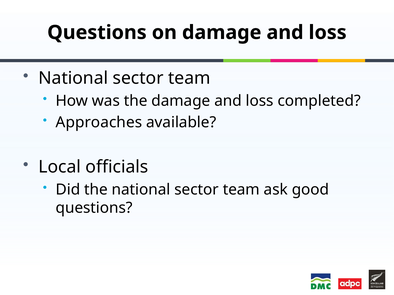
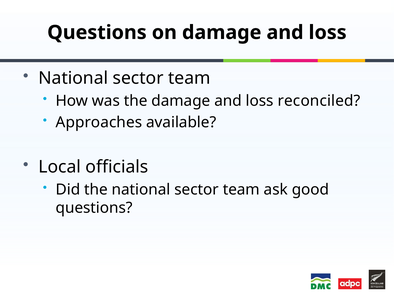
completed: completed -> reconciled
